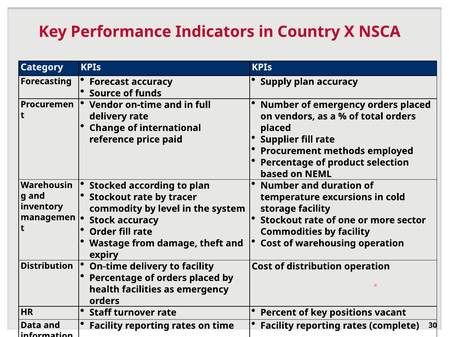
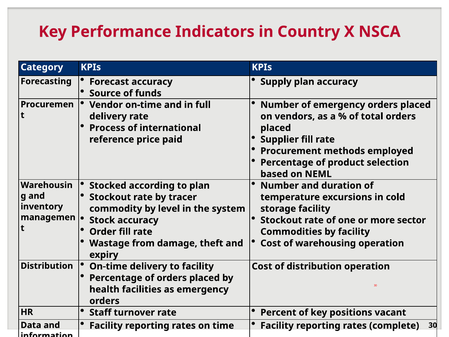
Change: Change -> Process
